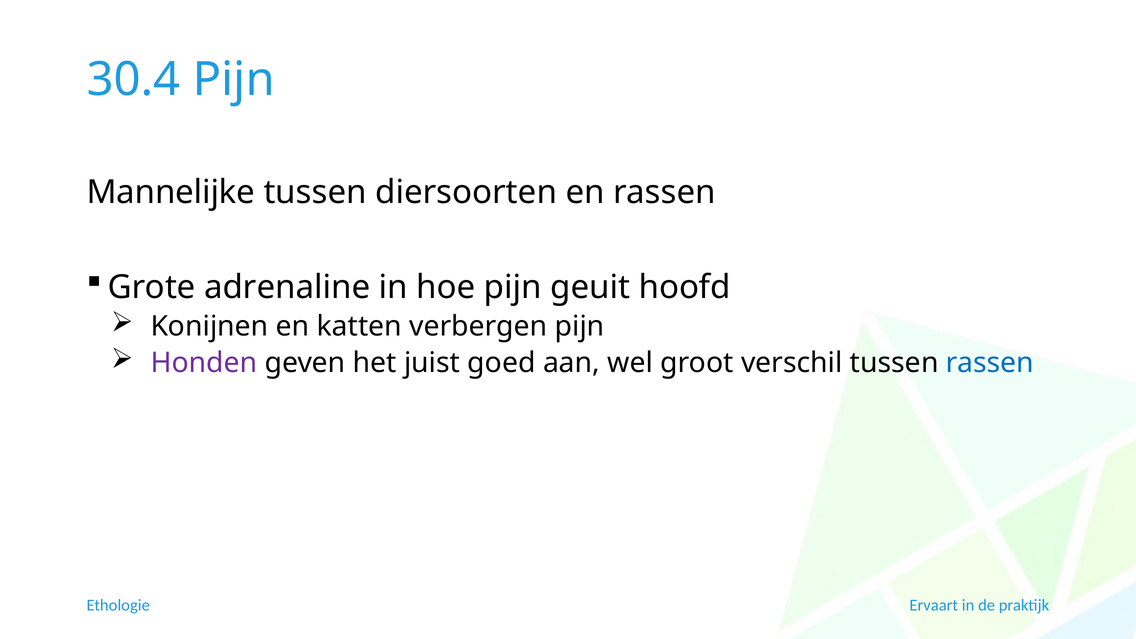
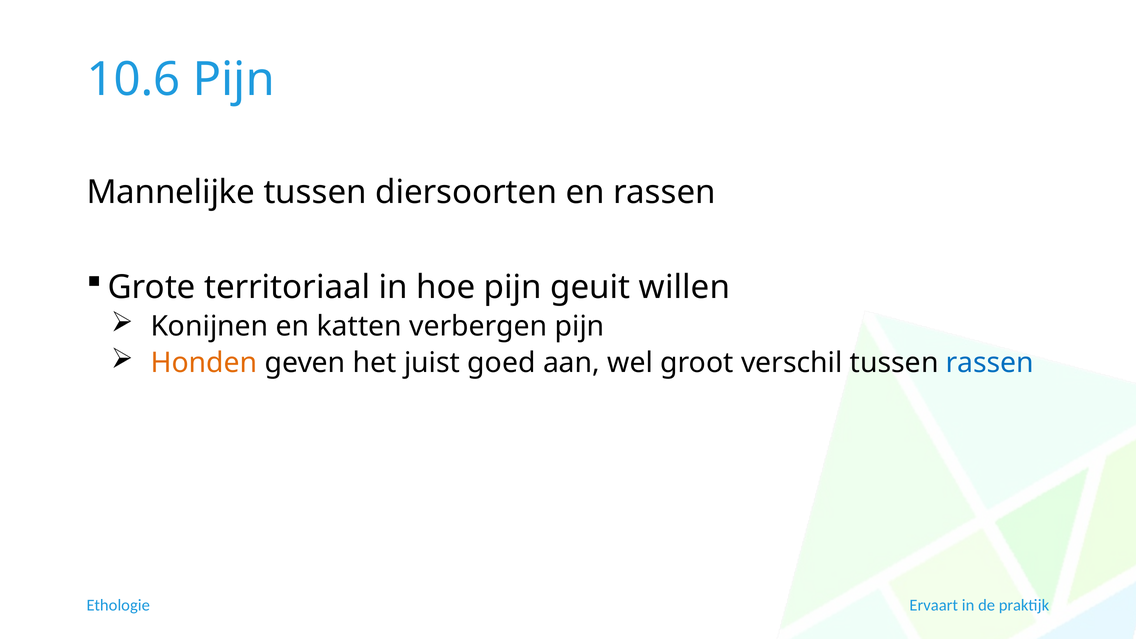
30.4: 30.4 -> 10.6
adrenaline: adrenaline -> territoriaal
hoofd: hoofd -> willen
Honden colour: purple -> orange
